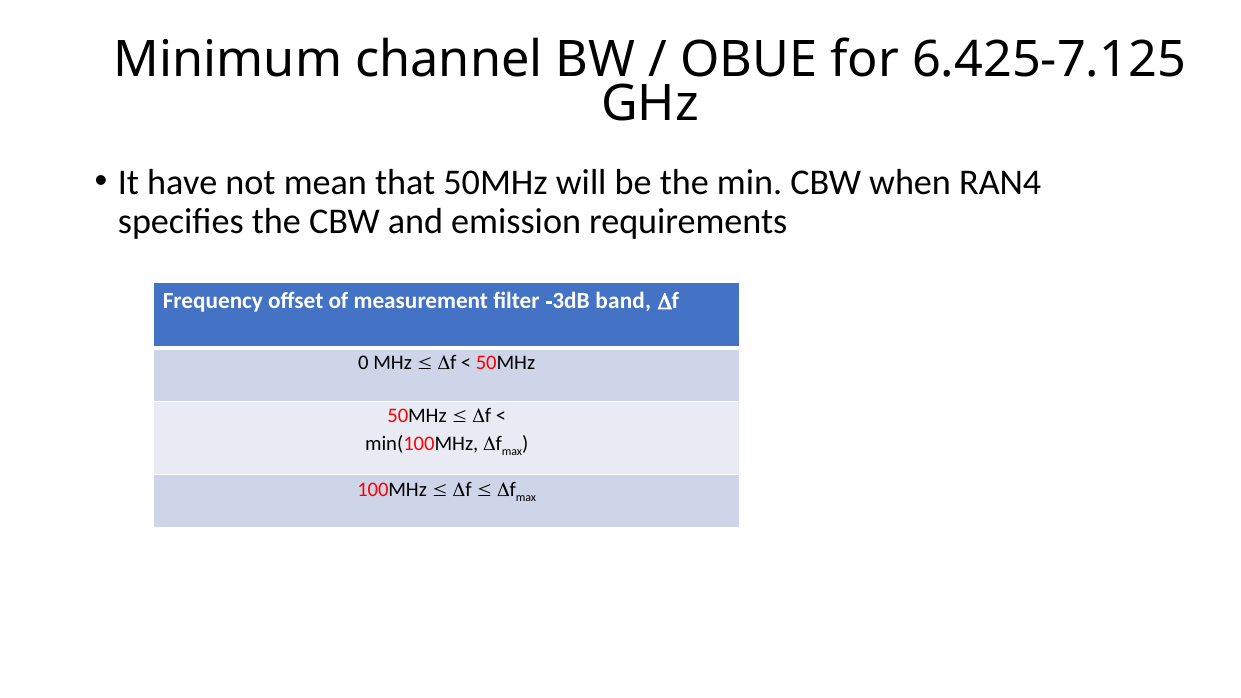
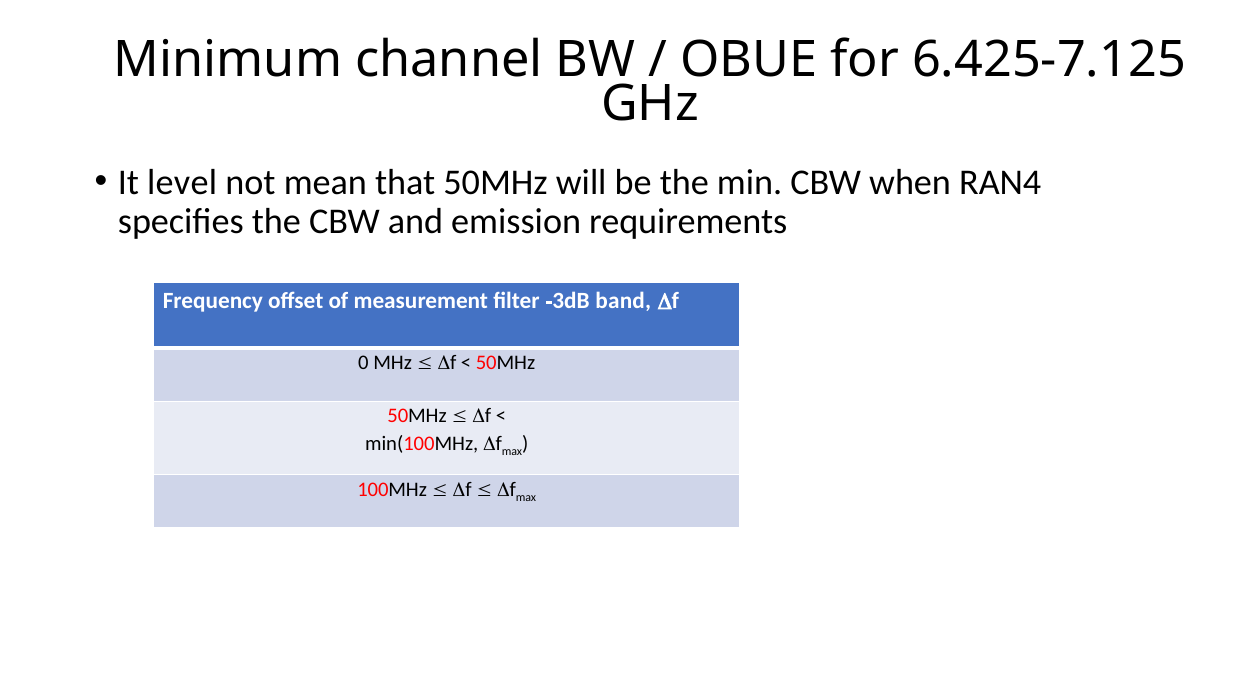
have: have -> level
